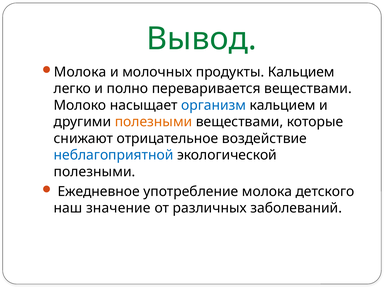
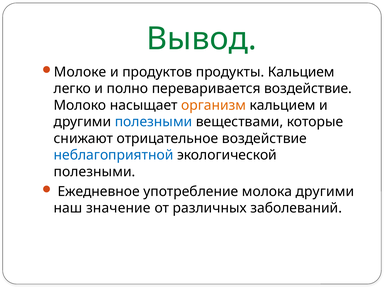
Молока at (80, 72): Молока -> Молоке
молочных: молочных -> продуктов
переваривается веществами: веществами -> воздействие
организм colour: blue -> orange
полезными at (154, 122) colour: orange -> blue
молока детского: детского -> другими
